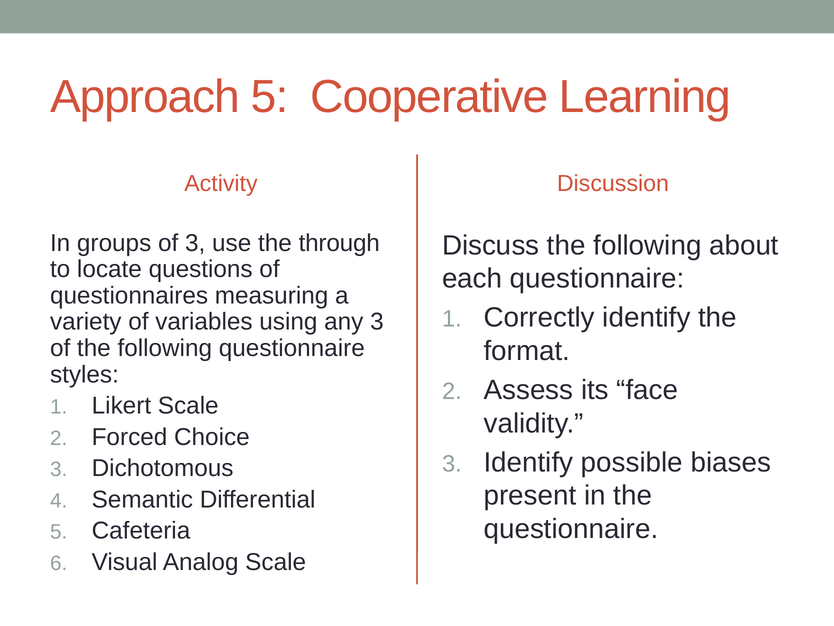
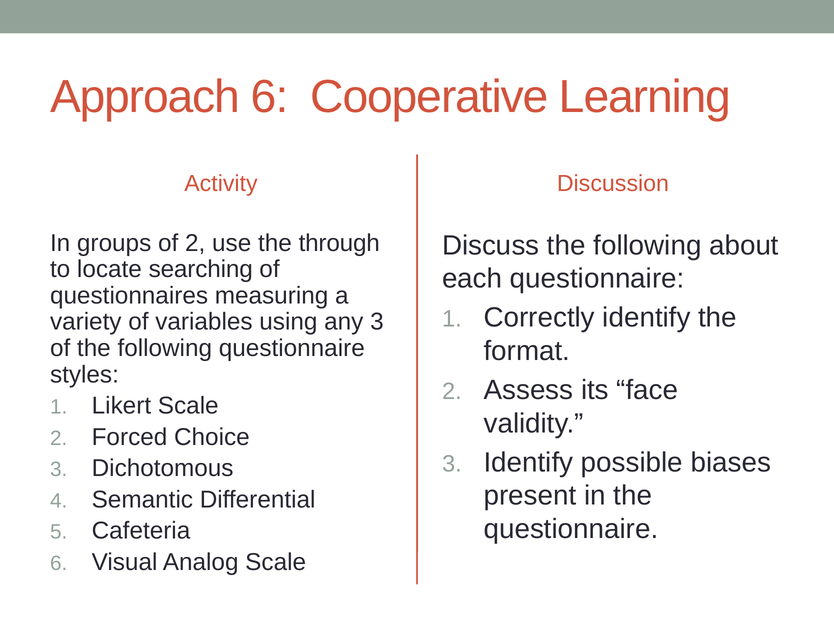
Approach 5: 5 -> 6
of 3: 3 -> 2
questions: questions -> searching
